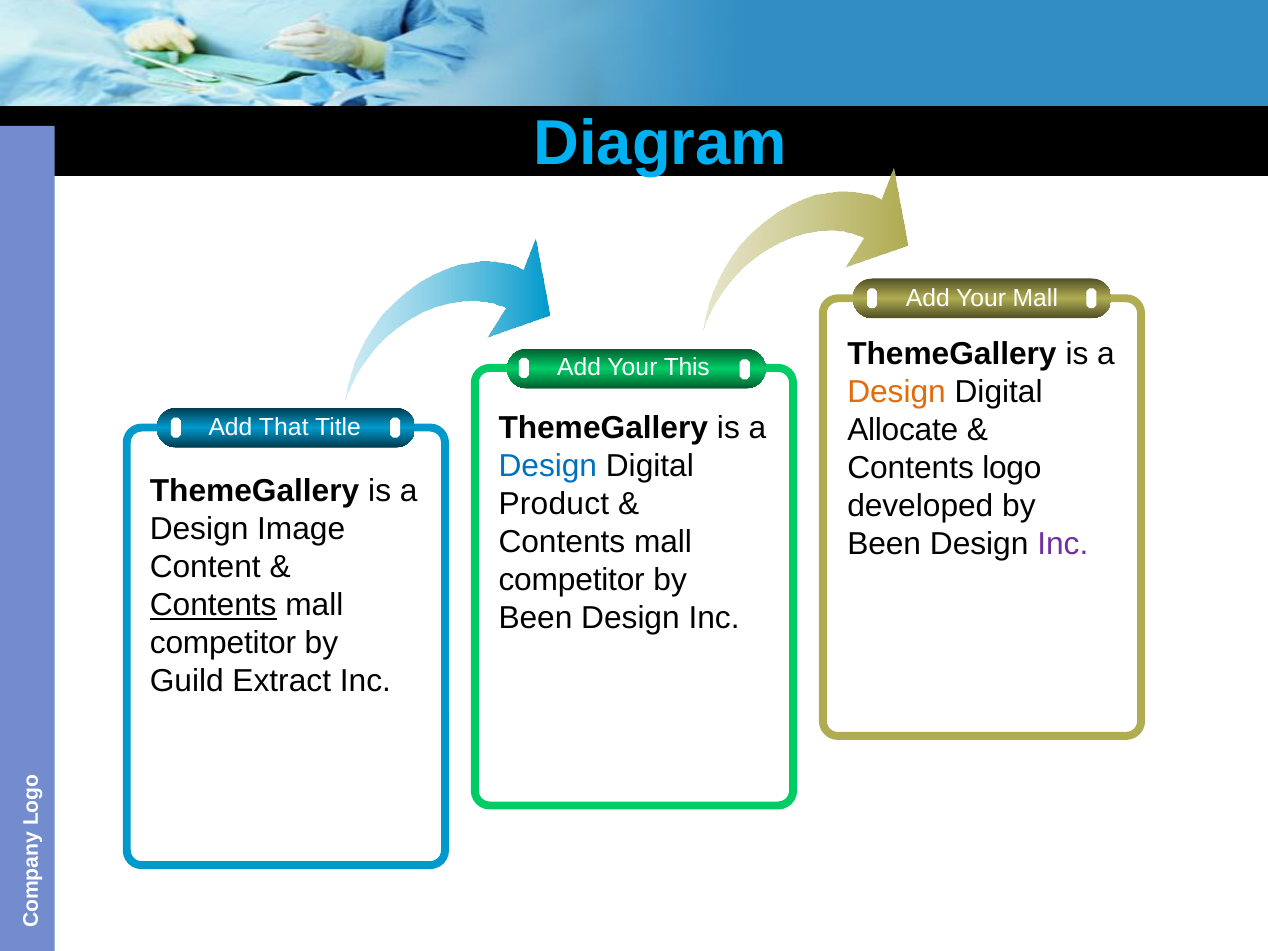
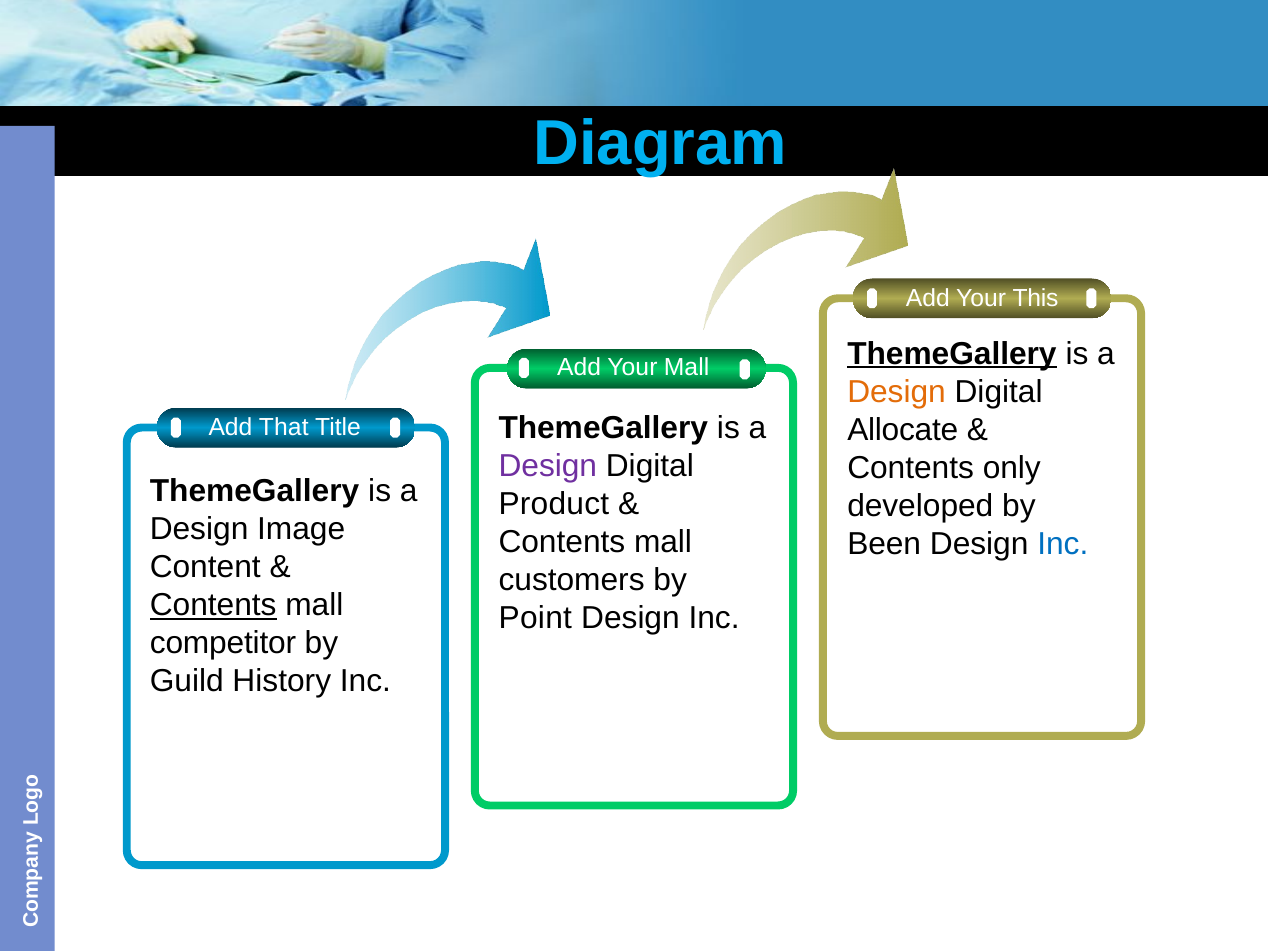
Your Mall: Mall -> This
ThemeGallery at (952, 354) underline: none -> present
Your This: This -> Mall
Design at (548, 466) colour: blue -> purple
logo: logo -> only
Inc at (1063, 544) colour: purple -> blue
competitor at (572, 580): competitor -> customers
Been at (535, 618): Been -> Point
Extract: Extract -> History
